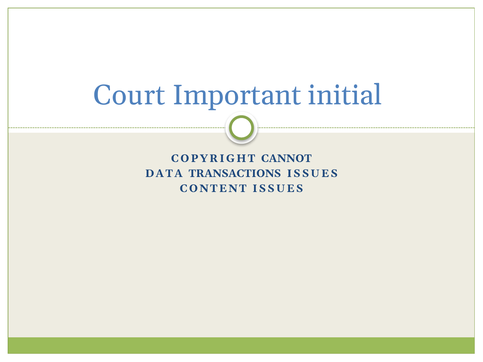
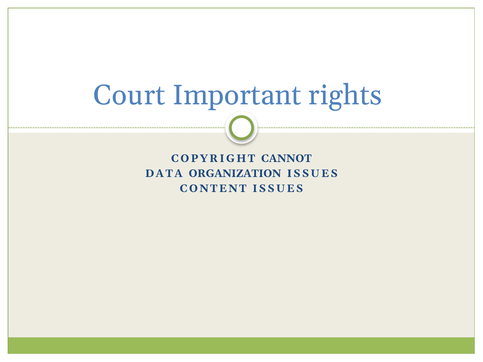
initial: initial -> rights
TRANSACTIONS: TRANSACTIONS -> ORGANIZATION
